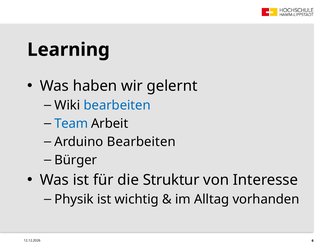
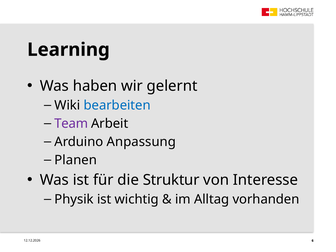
Team colour: blue -> purple
Arduino Bearbeiten: Bearbeiten -> Anpassung
Bürger: Bürger -> Planen
